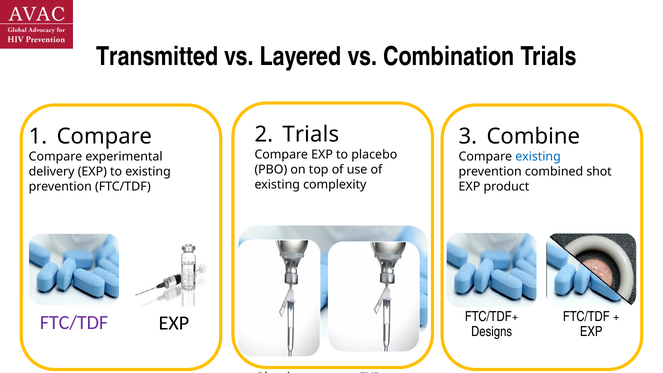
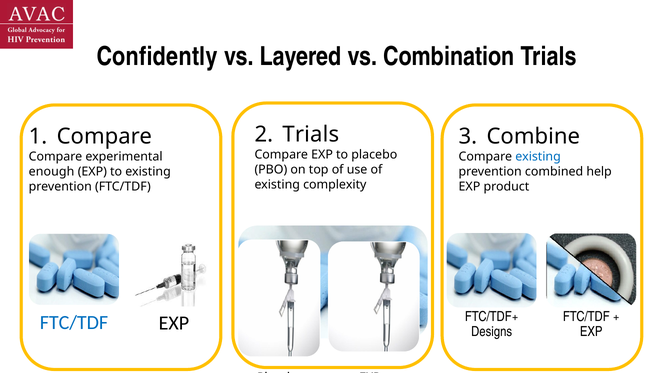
Transmitted: Transmitted -> Confidently
delivery: delivery -> enough
shot: shot -> help
FTC/TDF at (74, 322) colour: purple -> blue
